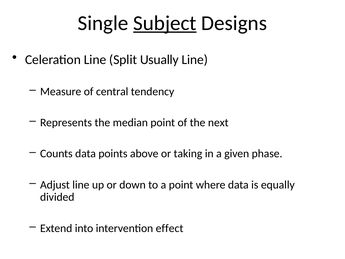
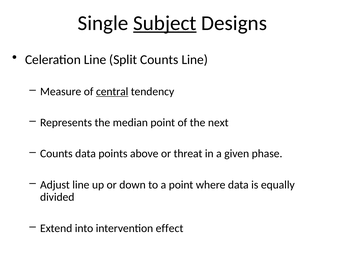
Split Usually: Usually -> Counts
central underline: none -> present
taking: taking -> threat
